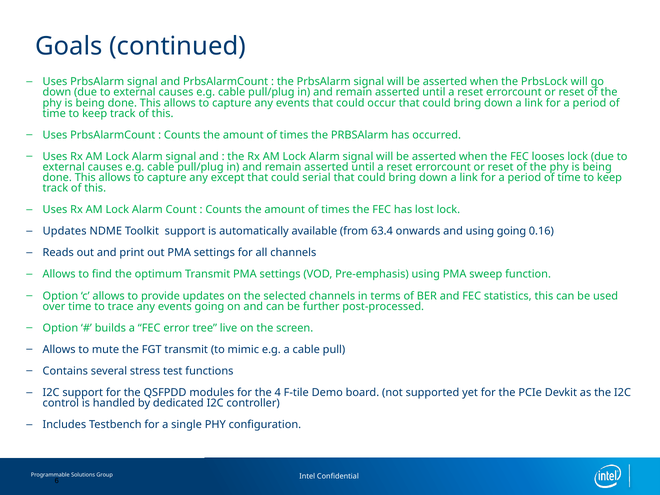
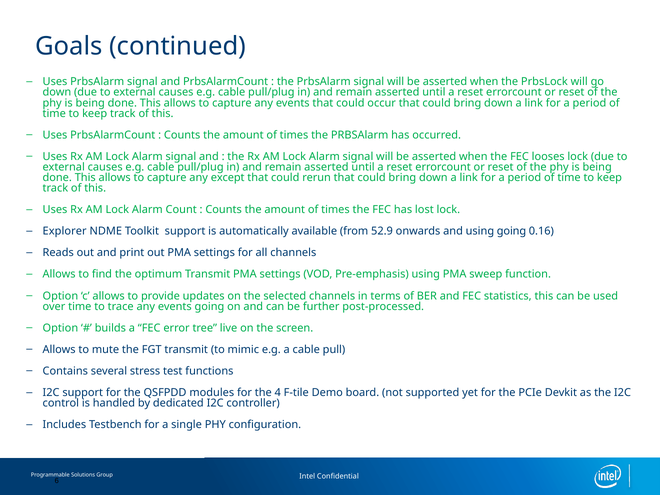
serial: serial -> rerun
Updates at (65, 231): Updates -> Explorer
63.4: 63.4 -> 52.9
